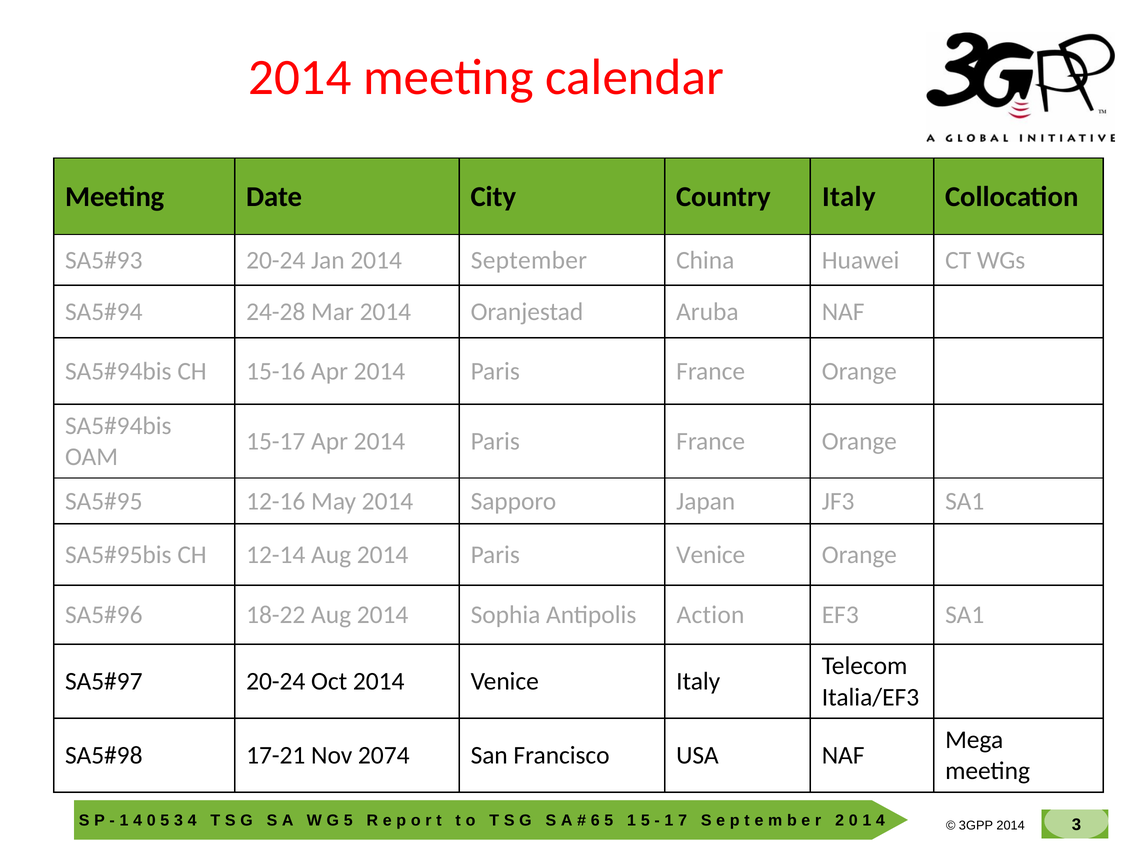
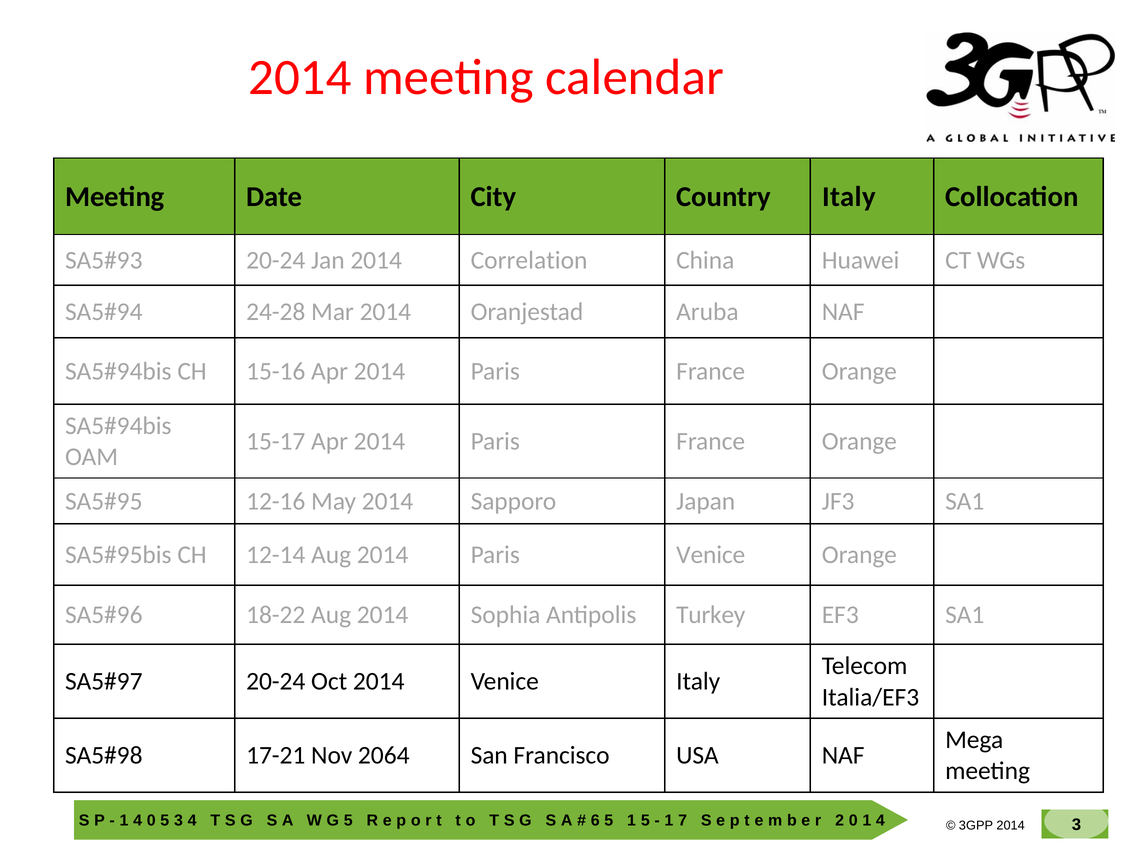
September: September -> Correlation
Action: Action -> Turkey
2074: 2074 -> 2064
